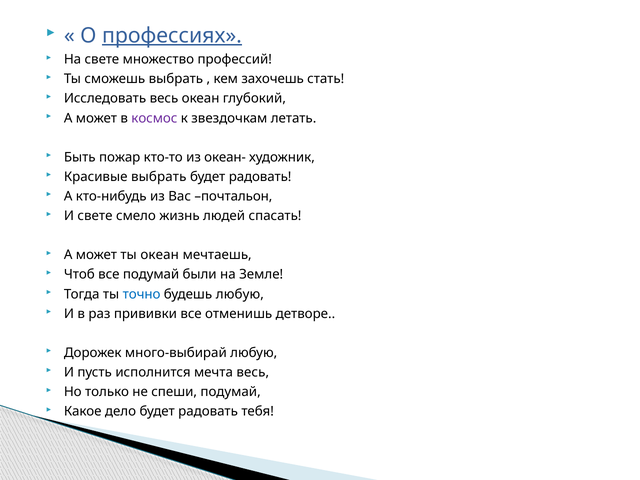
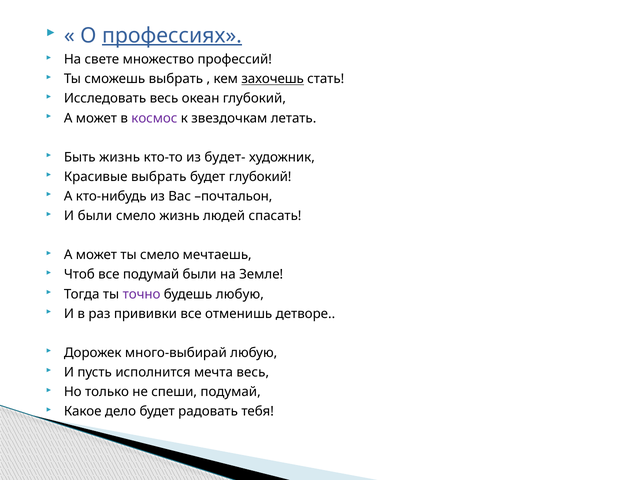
захочешь underline: none -> present
Быть пожар: пожар -> жизнь
океан-: океан- -> будет-
радовать at (260, 177): радовать -> глубокий
И свете: свете -> были
ты океан: океан -> смело
точно colour: blue -> purple
